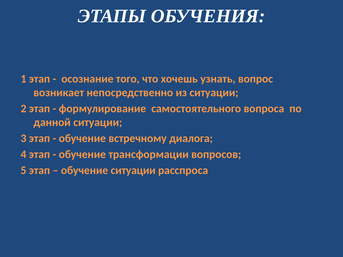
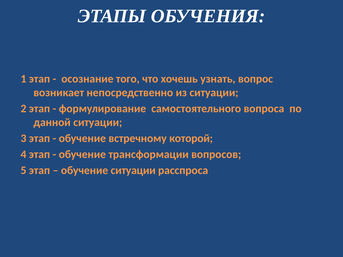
диалога: диалога -> которой
